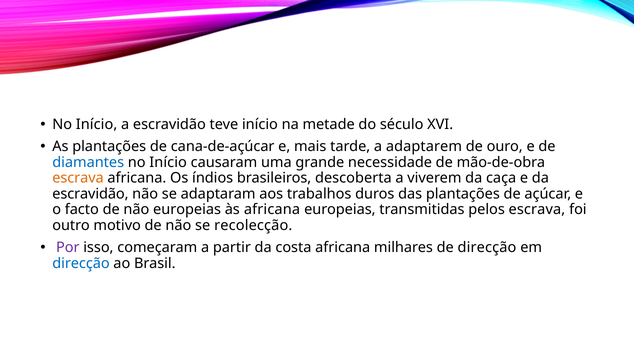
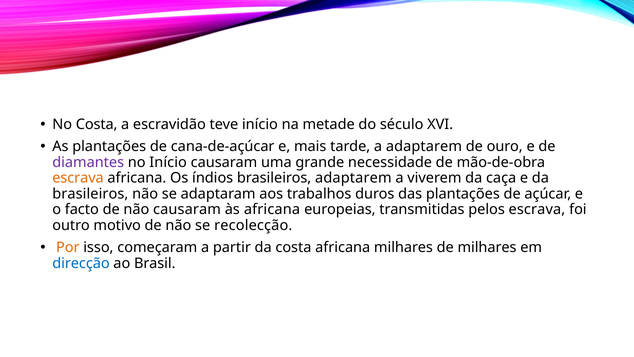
Início at (97, 124): Início -> Costa
diamantes colour: blue -> purple
brasileiros descoberta: descoberta -> adaptarem
escravidão at (90, 194): escravidão -> brasileiros
não europeias: europeias -> causaram
Por colour: purple -> orange
de direcção: direcção -> milhares
